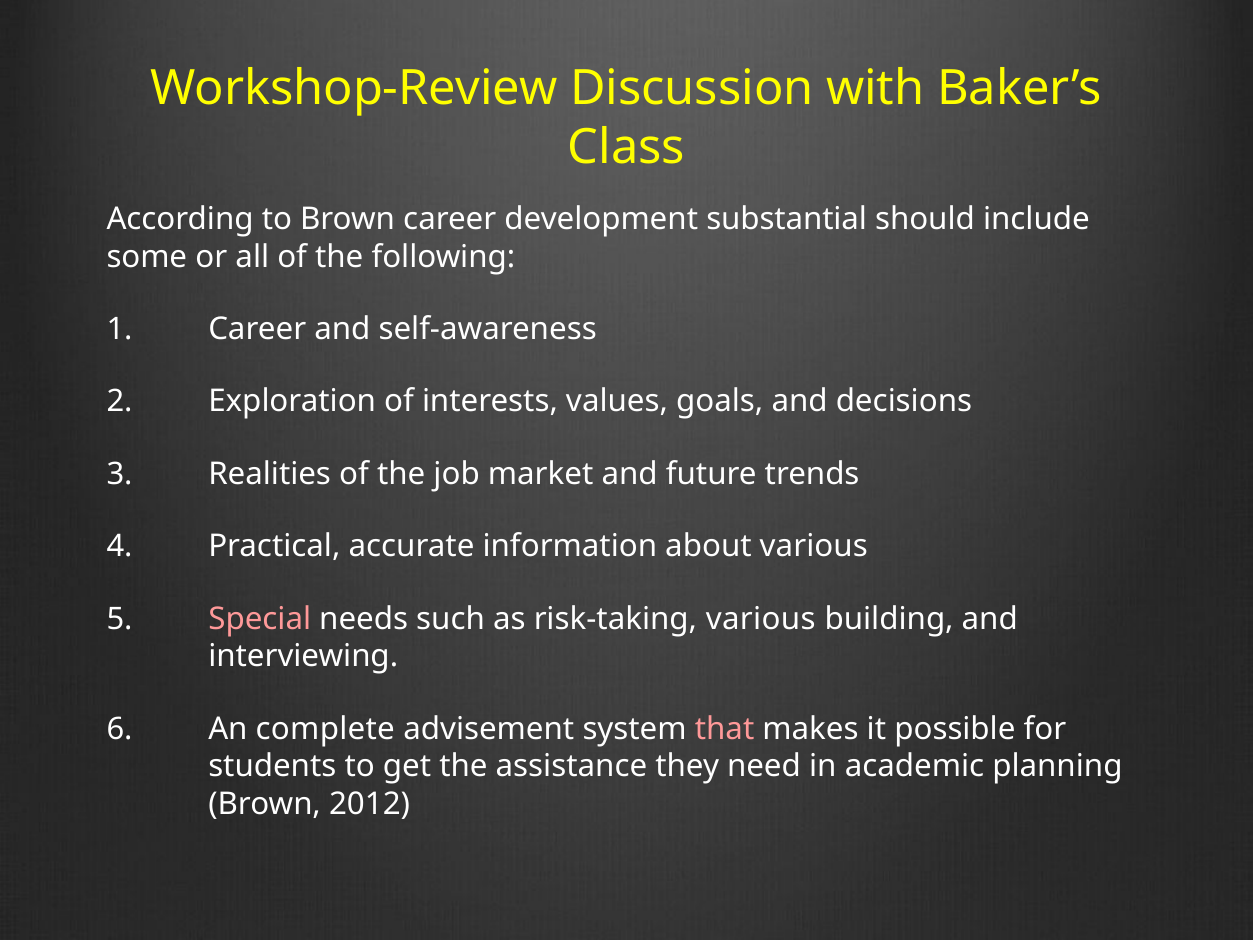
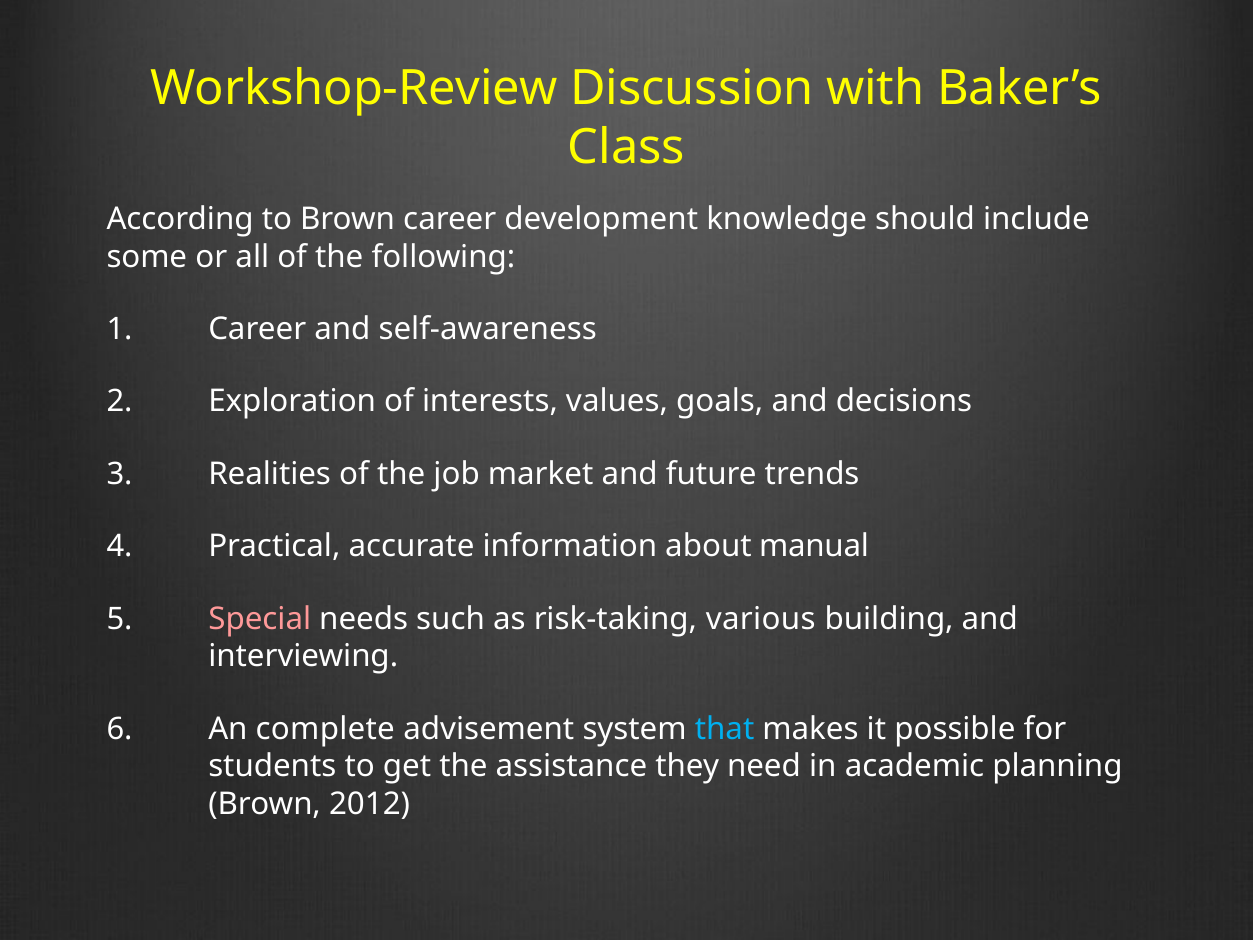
substantial: substantial -> knowledge
about various: various -> manual
that colour: pink -> light blue
